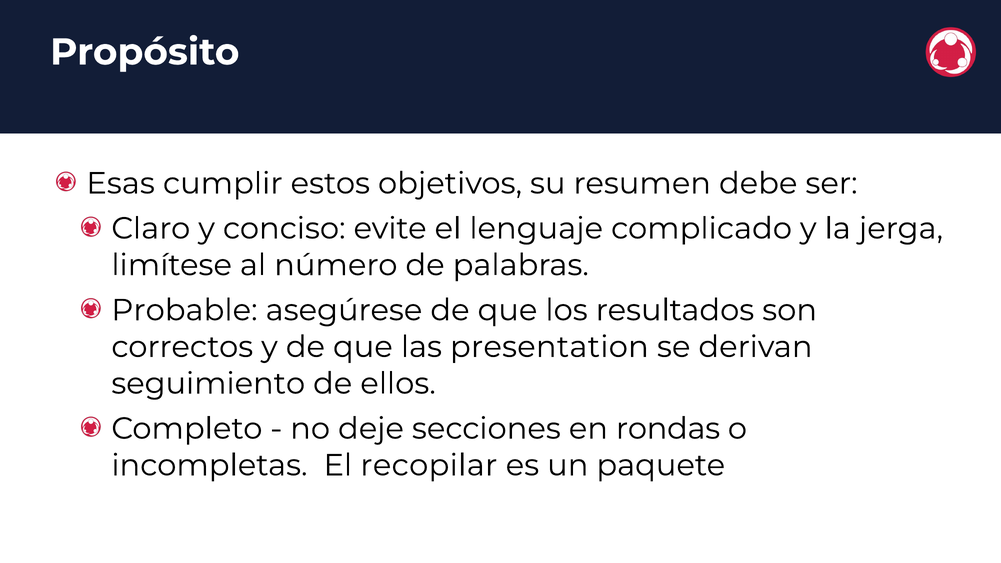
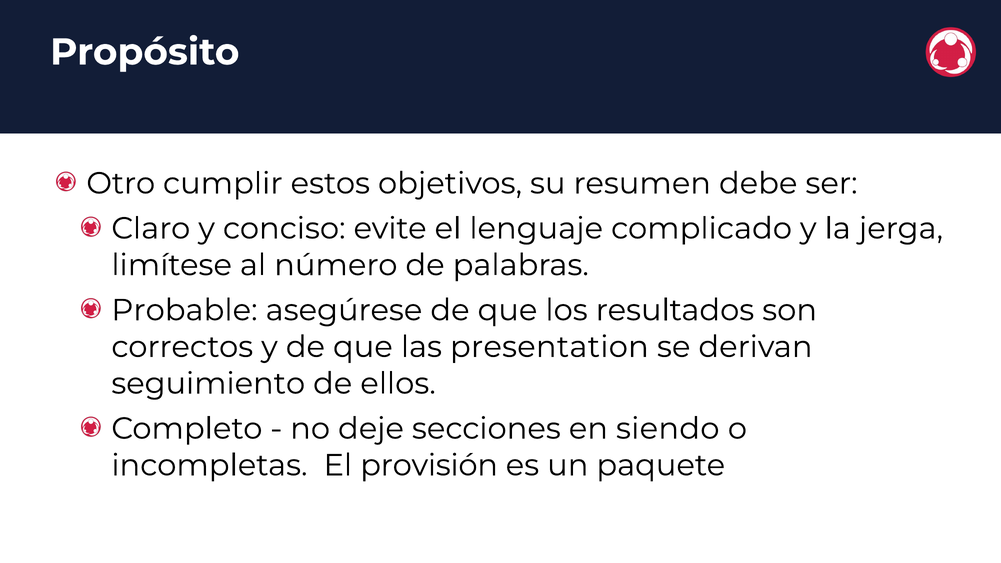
Esas: Esas -> Otro
rondas: rondas -> siendo
recopilar: recopilar -> provisión
